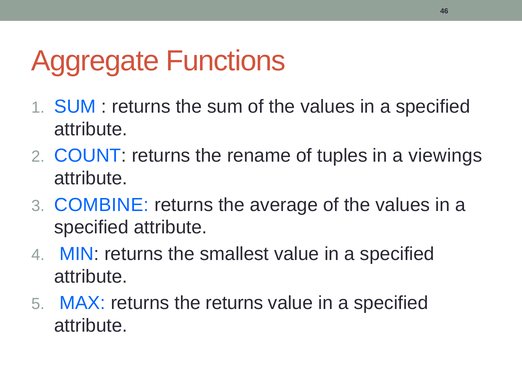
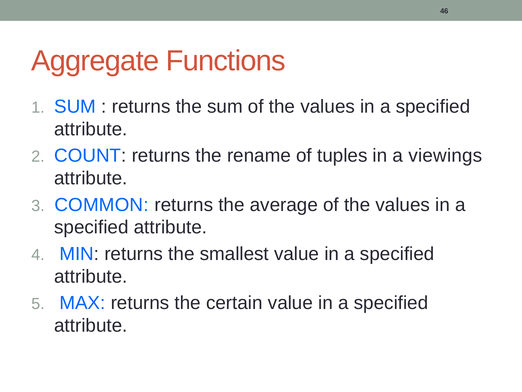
COMBINE: COMBINE -> COMMON
the returns: returns -> certain
